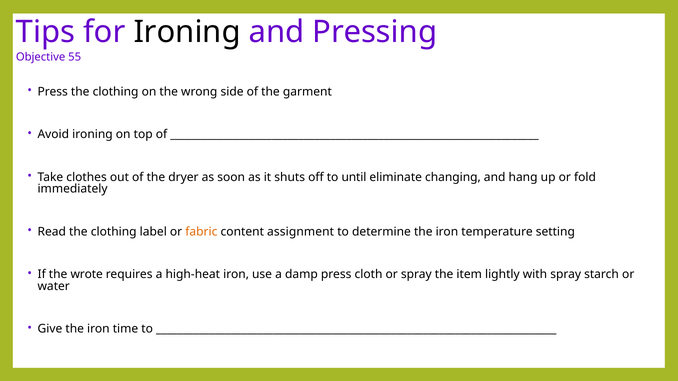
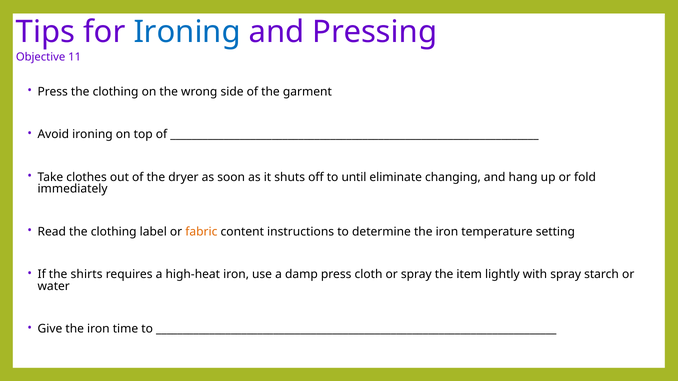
Ironing at (187, 32) colour: black -> blue
55: 55 -> 11
assignment: assignment -> instructions
wrote: wrote -> shirts
